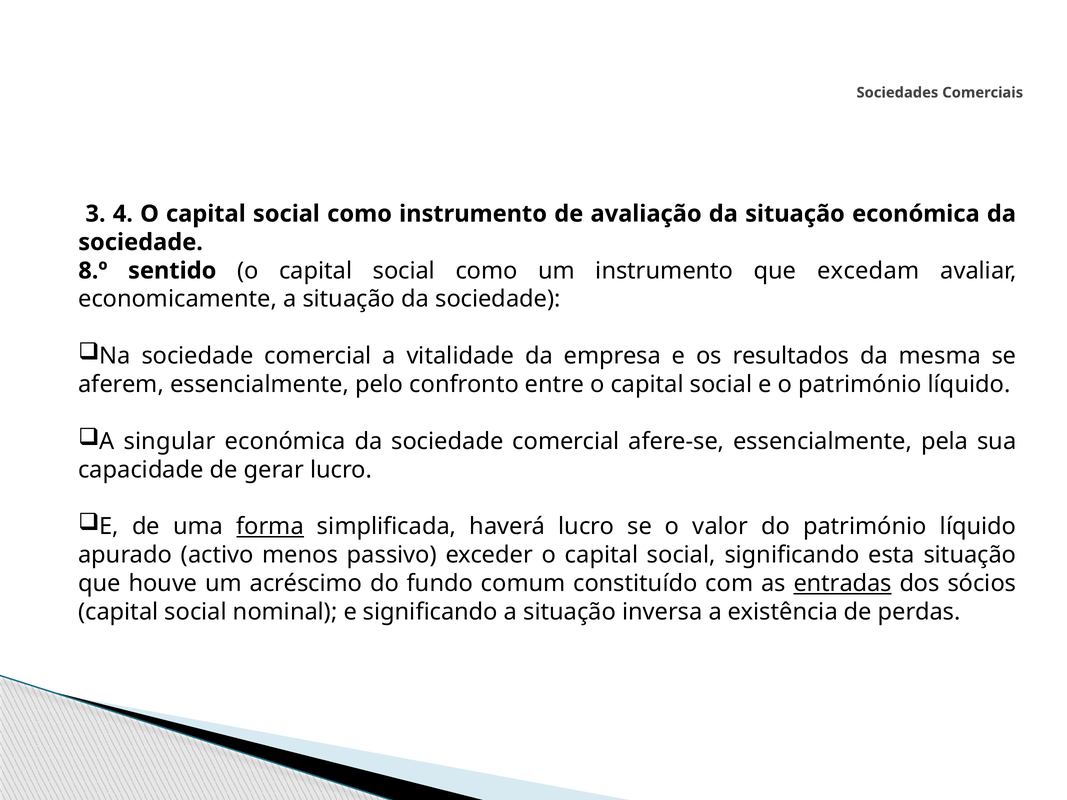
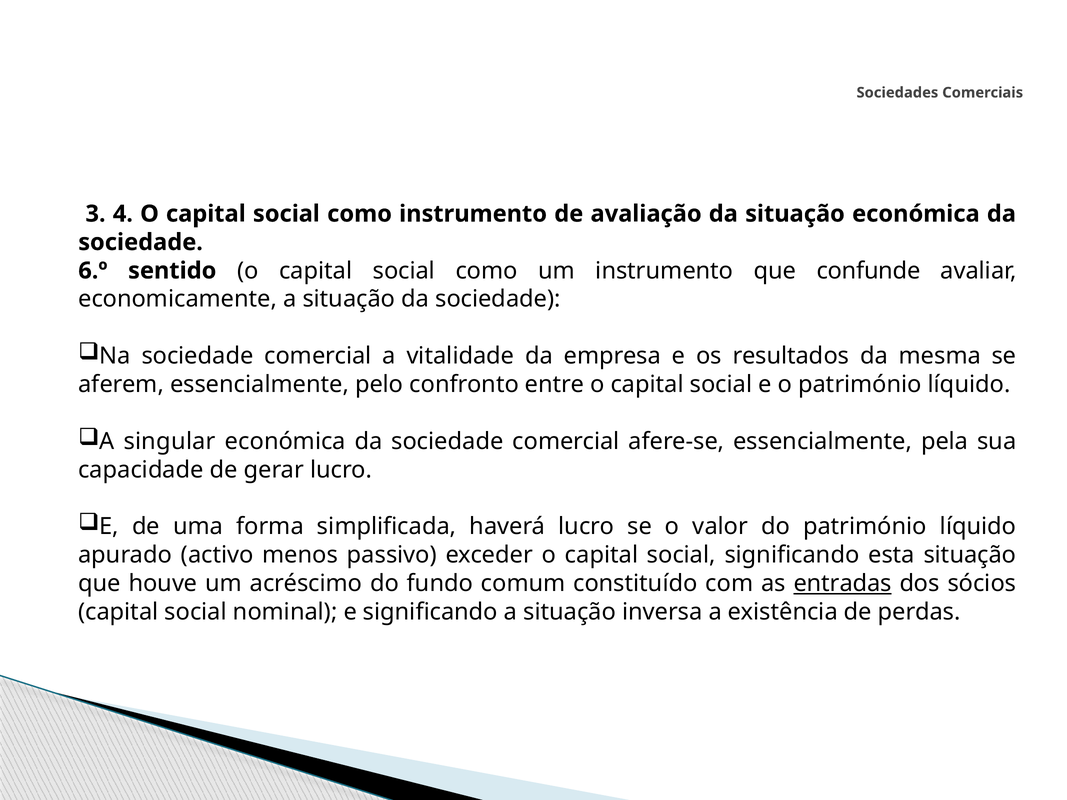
8.º: 8.º -> 6.º
excedam: excedam -> confunde
forma underline: present -> none
